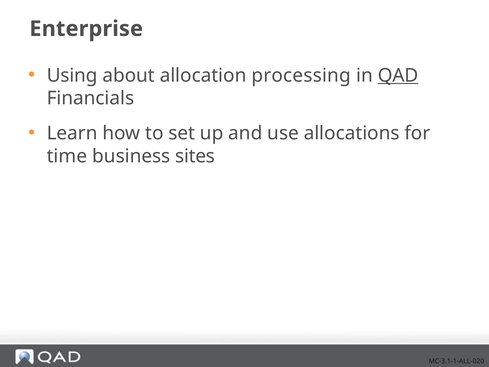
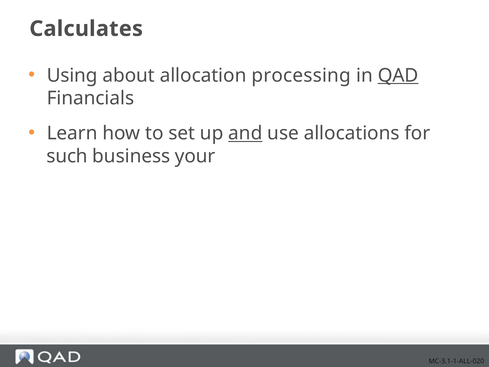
Enterprise: Enterprise -> Calculates
and underline: none -> present
time: time -> such
sites: sites -> your
